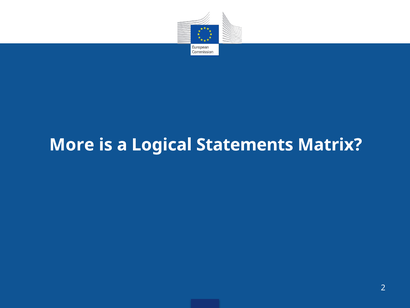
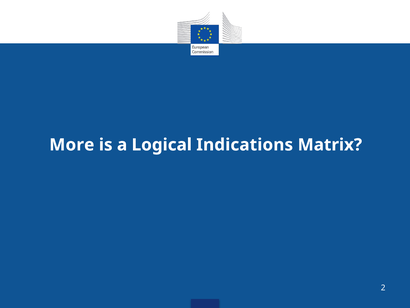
Statements: Statements -> Indications
